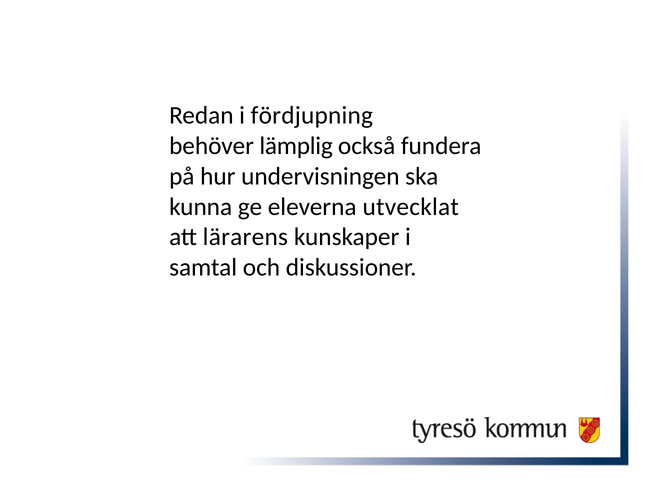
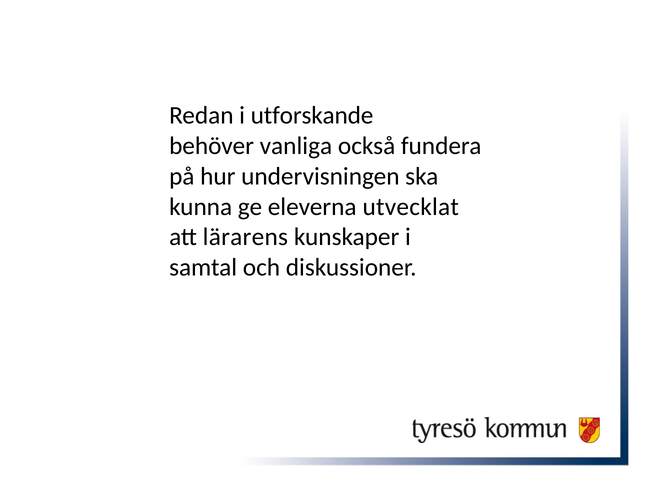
fördjupning: fördjupning -> utforskande
lämplig: lämplig -> vanliga
